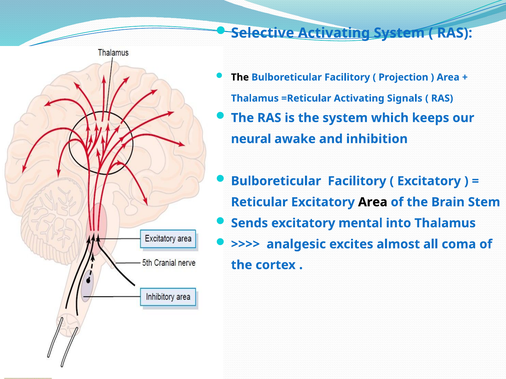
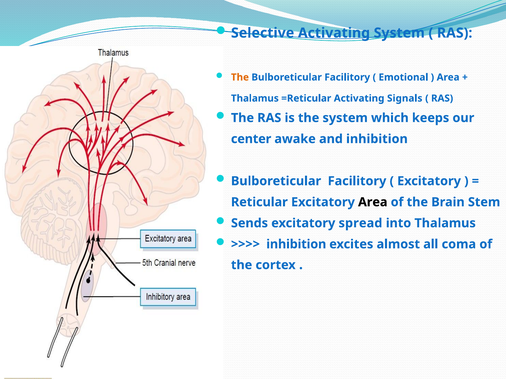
The at (240, 77) colour: black -> orange
Projection: Projection -> Emotional
neural: neural -> center
mental: mental -> spread
analgesic at (296, 245): analgesic -> inhibition
